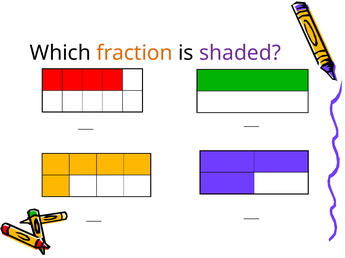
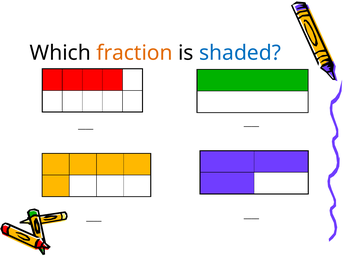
shaded colour: purple -> blue
